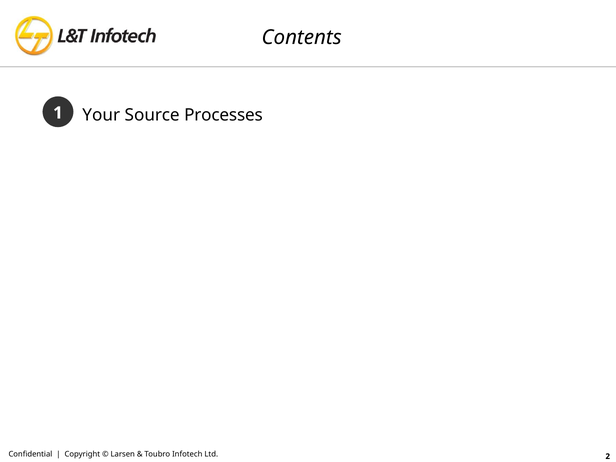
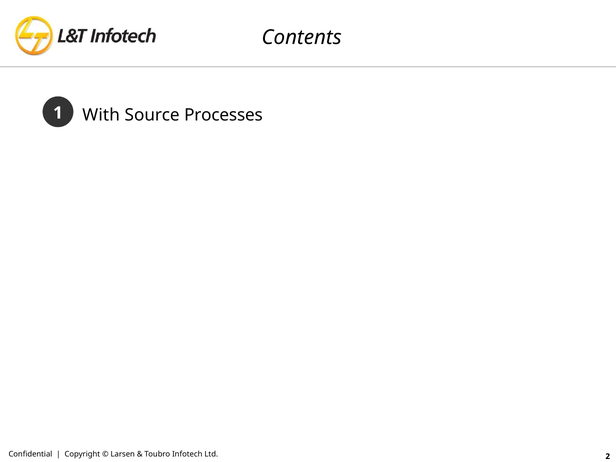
Your: Your -> With
